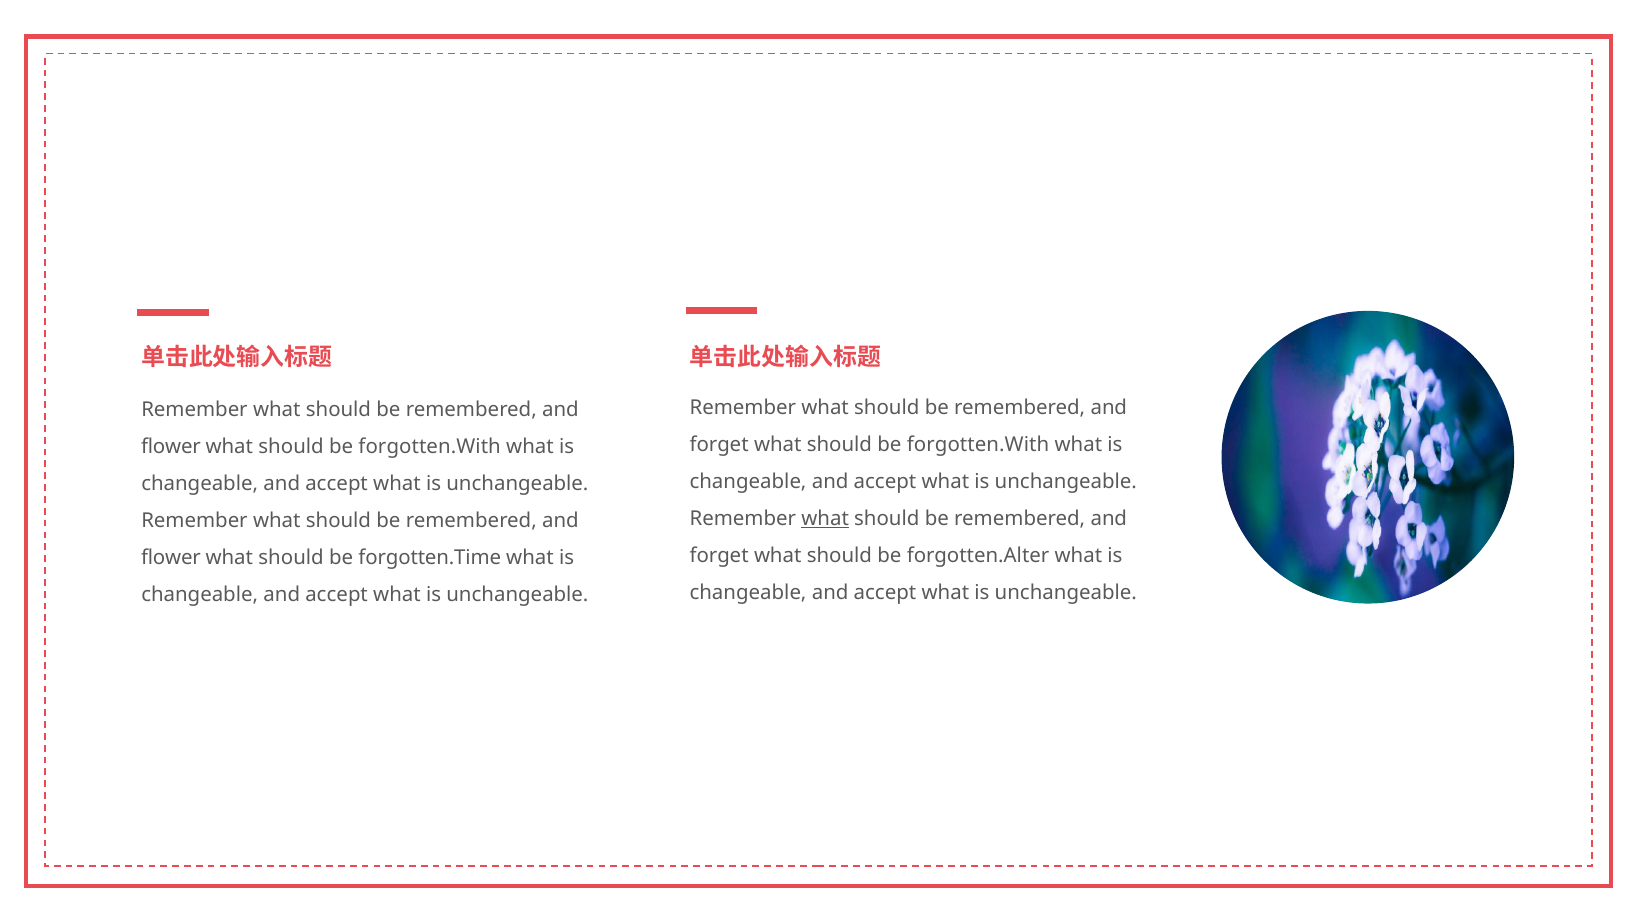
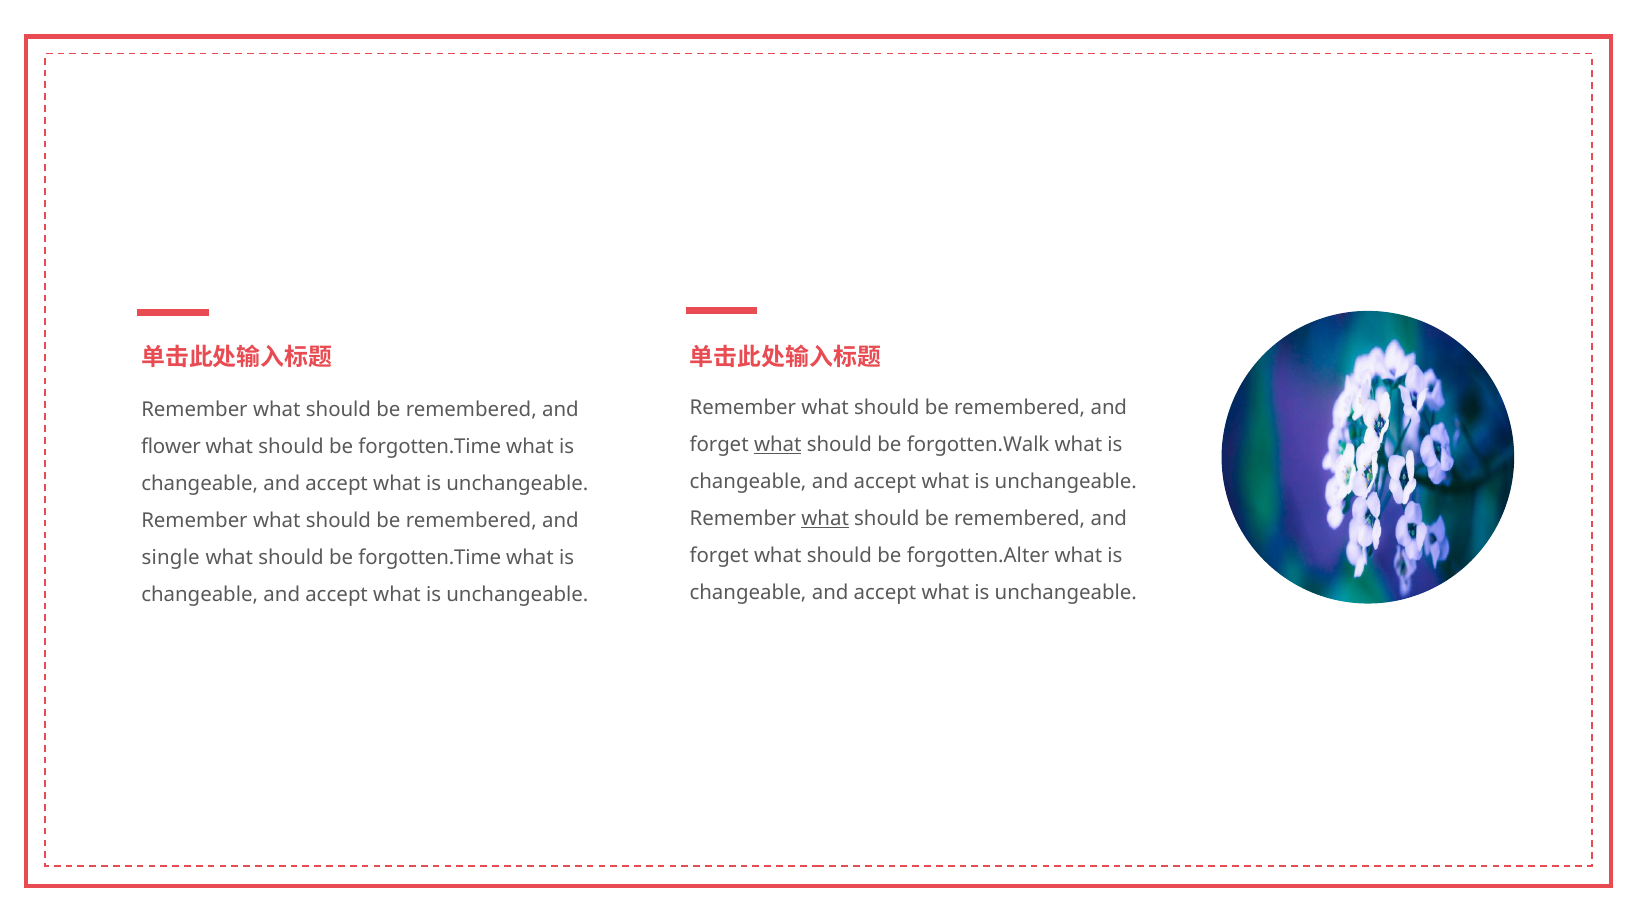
what at (778, 445) underline: none -> present
forgotten.With at (978, 445): forgotten.With -> forgotten.Walk
forgotten.With at (430, 447): forgotten.With -> forgotten.Time
flower at (171, 557): flower -> single
